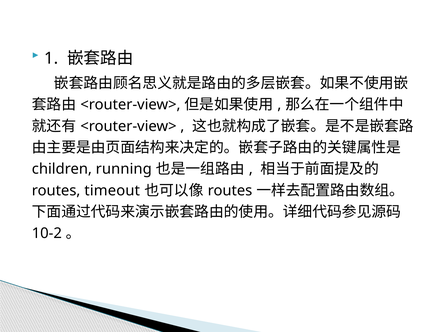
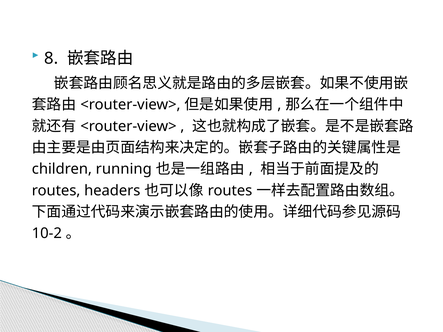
1: 1 -> 8
timeout: timeout -> headers
